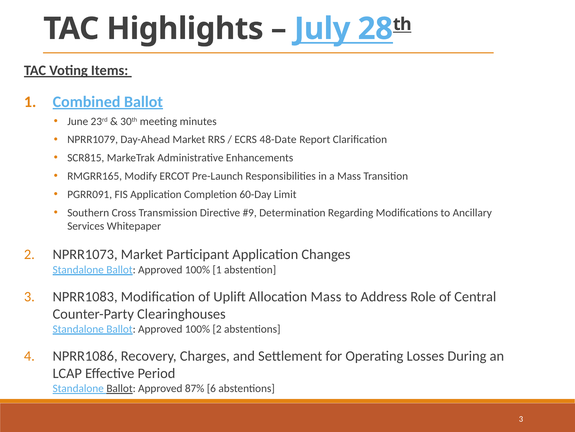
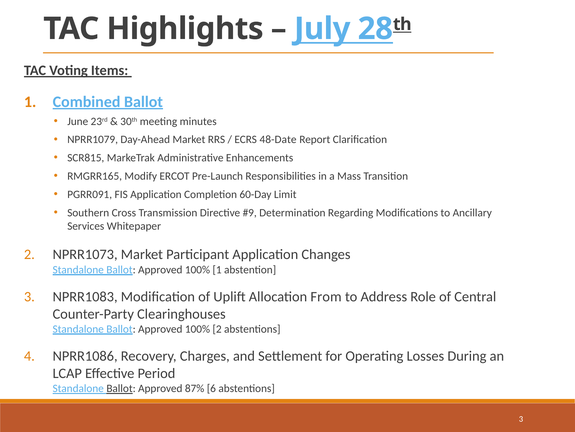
Allocation Mass: Mass -> From
